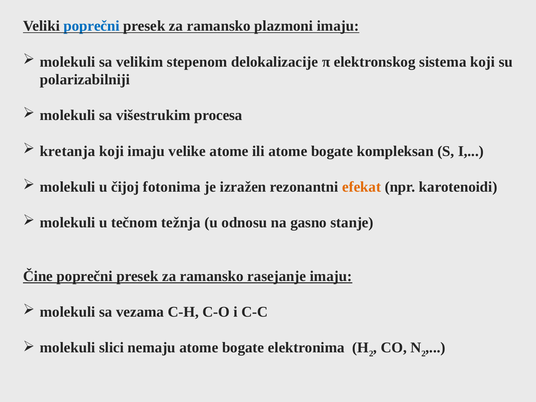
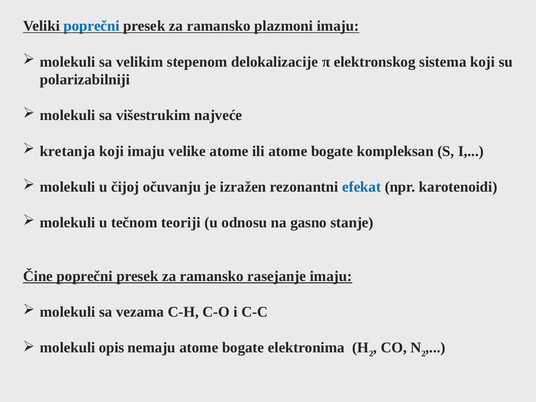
procesa: procesa -> najveće
fotonima: fotonima -> očuvanju
efekat colour: orange -> blue
težnja: težnja -> teoriji
slici: slici -> opis
